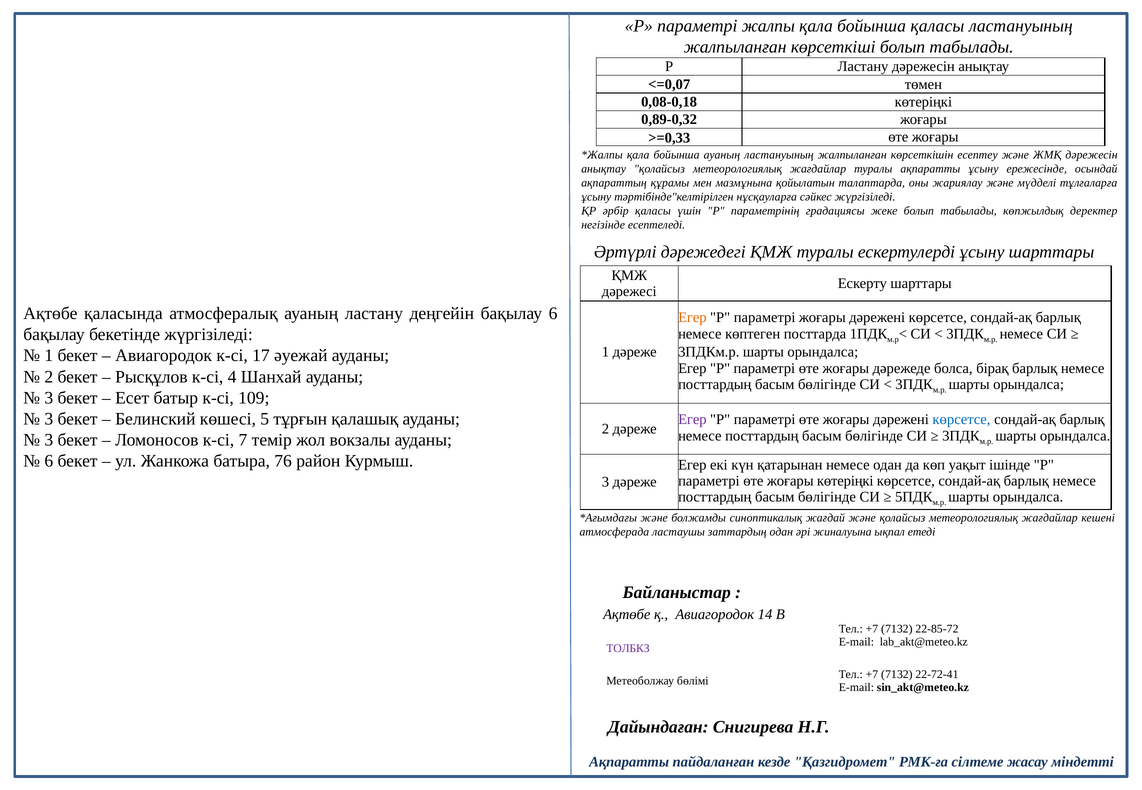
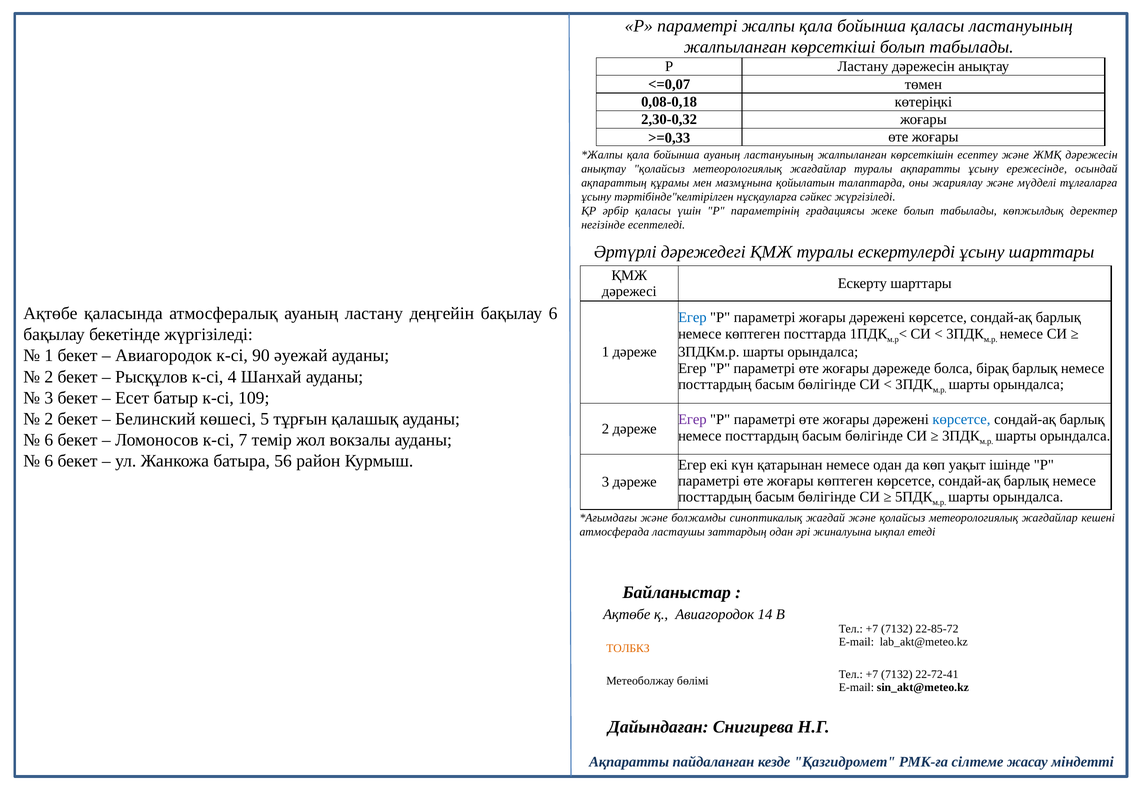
0,89-0,32: 0,89-0,32 -> 2,30-0,32
Егер at (692, 318) colour: orange -> blue
17: 17 -> 90
3 at (49, 419): 3 -> 2
3 at (49, 440): 3 -> 6
76: 76 -> 56
жоғары көтеріңкі: көтеріңкі -> көптеген
ТОЛБКЗ colour: purple -> orange
